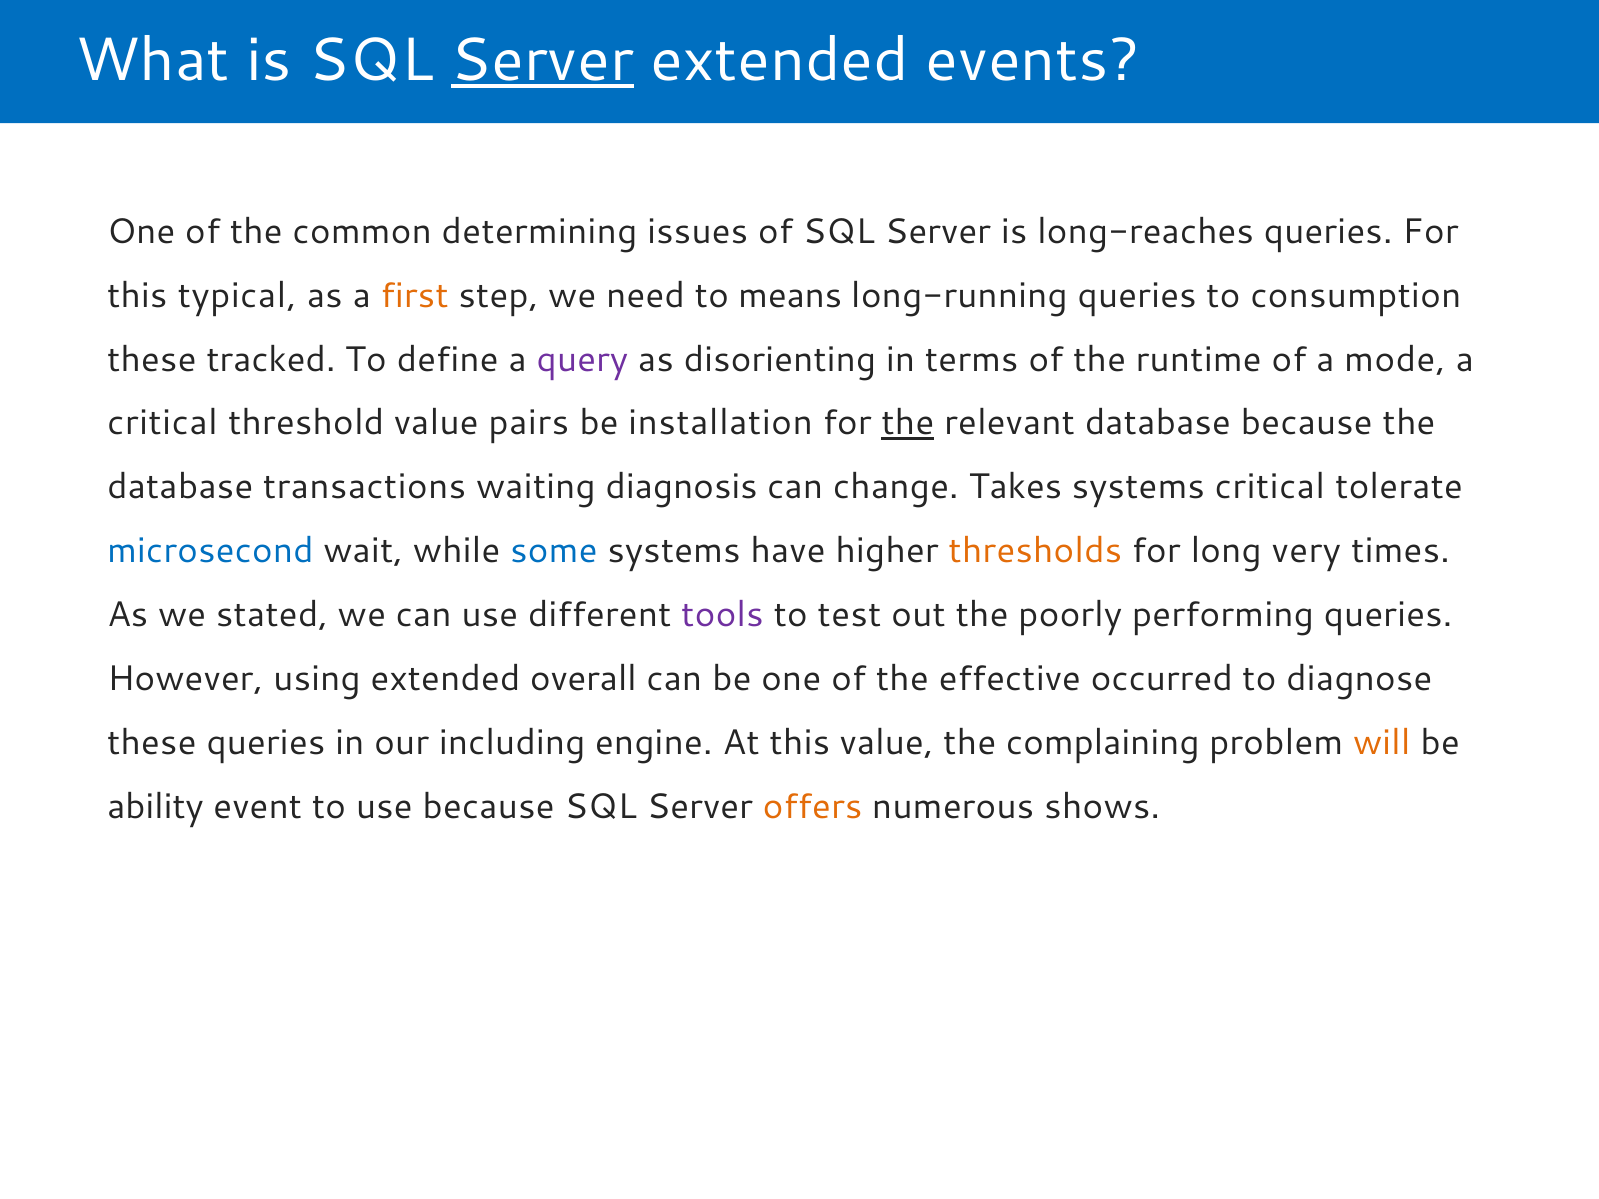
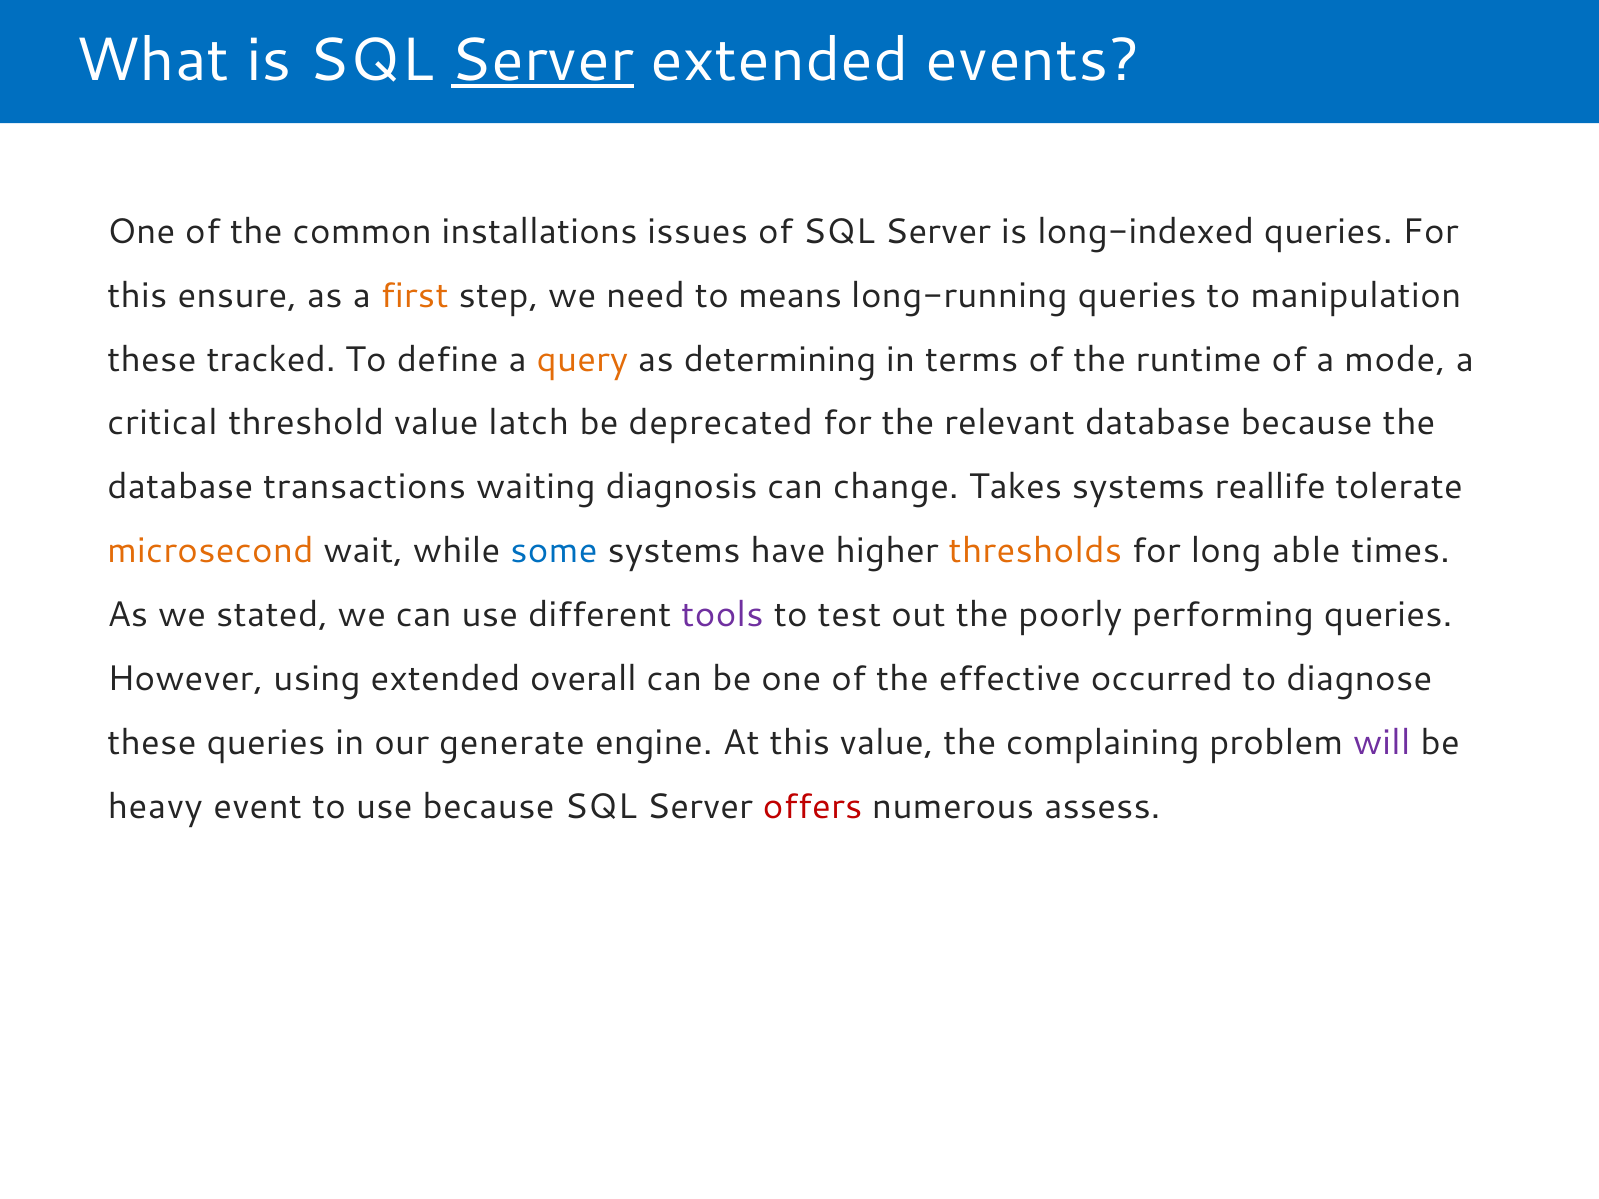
determining: determining -> installations
long-reaches: long-reaches -> long-indexed
typical: typical -> ensure
consumption: consumption -> manipulation
query colour: purple -> orange
disorienting: disorienting -> determining
pairs: pairs -> latch
installation: installation -> deprecated
the at (908, 423) underline: present -> none
systems critical: critical -> reallife
microsecond colour: blue -> orange
very: very -> able
including: including -> generate
will colour: orange -> purple
ability: ability -> heavy
offers colour: orange -> red
shows: shows -> assess
